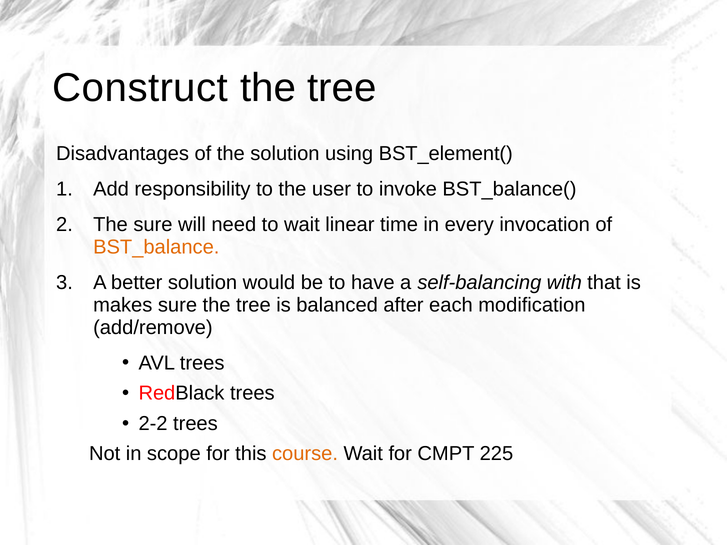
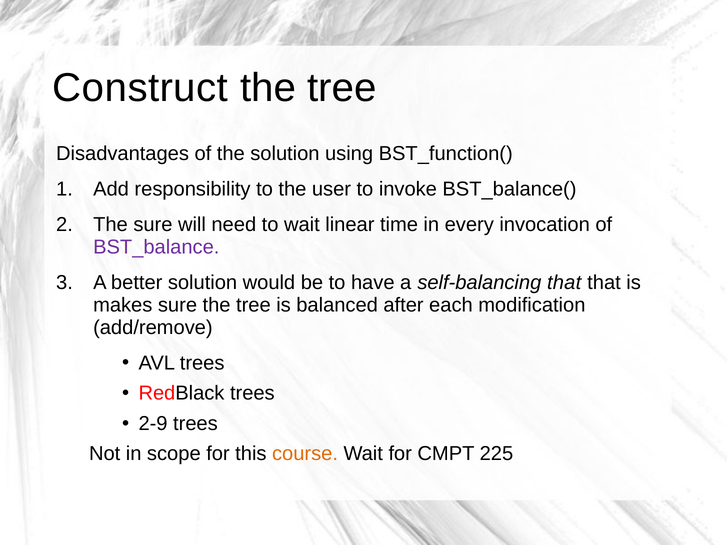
BST_element(: BST_element( -> BST_function(
BST_balance colour: orange -> purple
self-balancing with: with -> that
2-2: 2-2 -> 2-9
